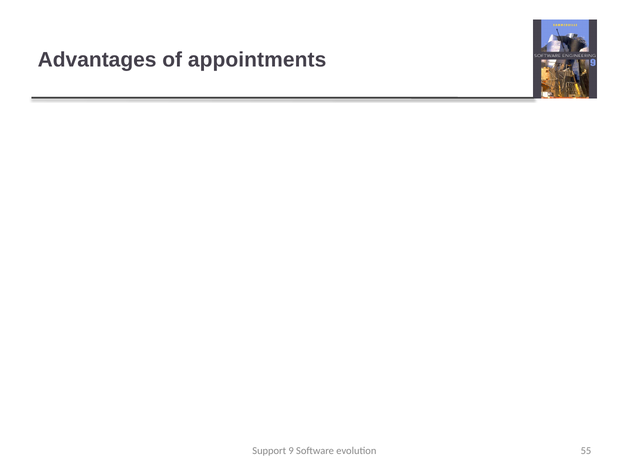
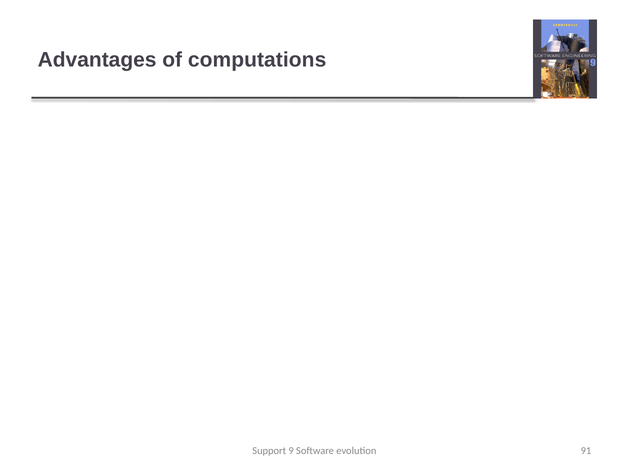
appointments: appointments -> computations
55: 55 -> 91
